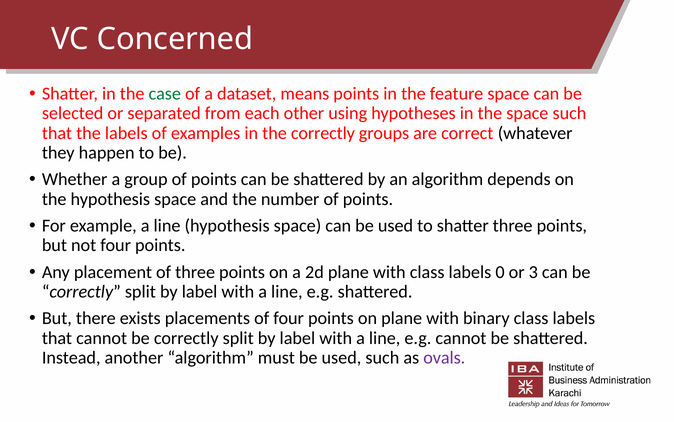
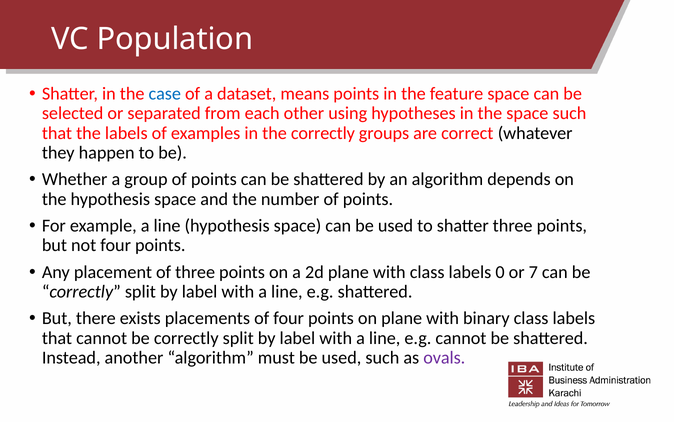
Concerned: Concerned -> Population
case colour: green -> blue
3: 3 -> 7
